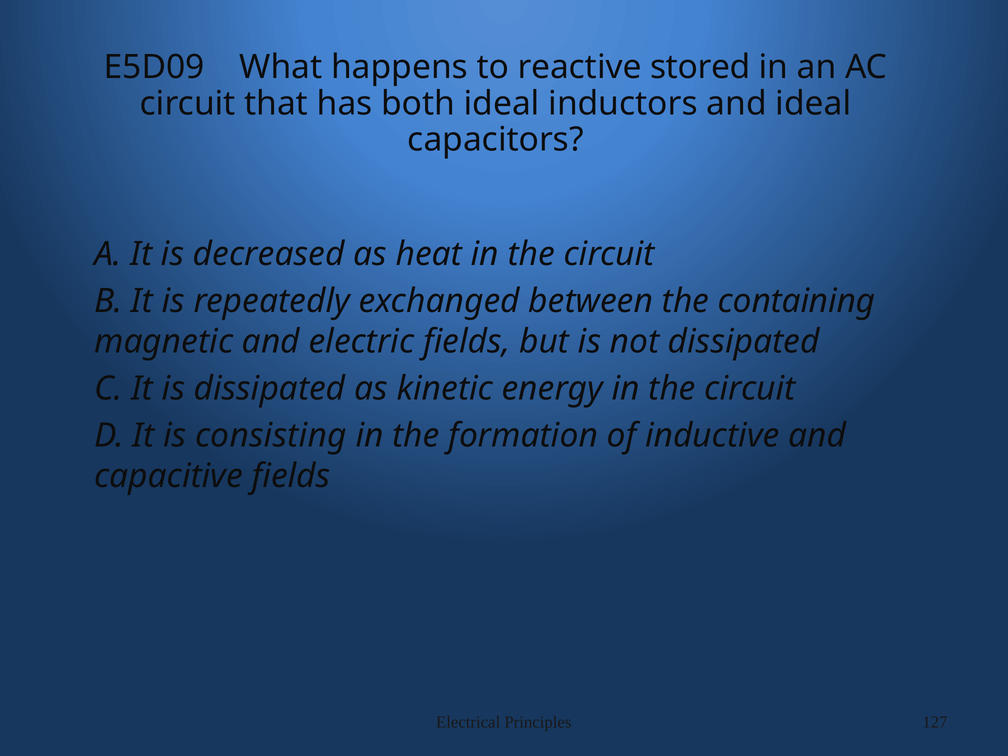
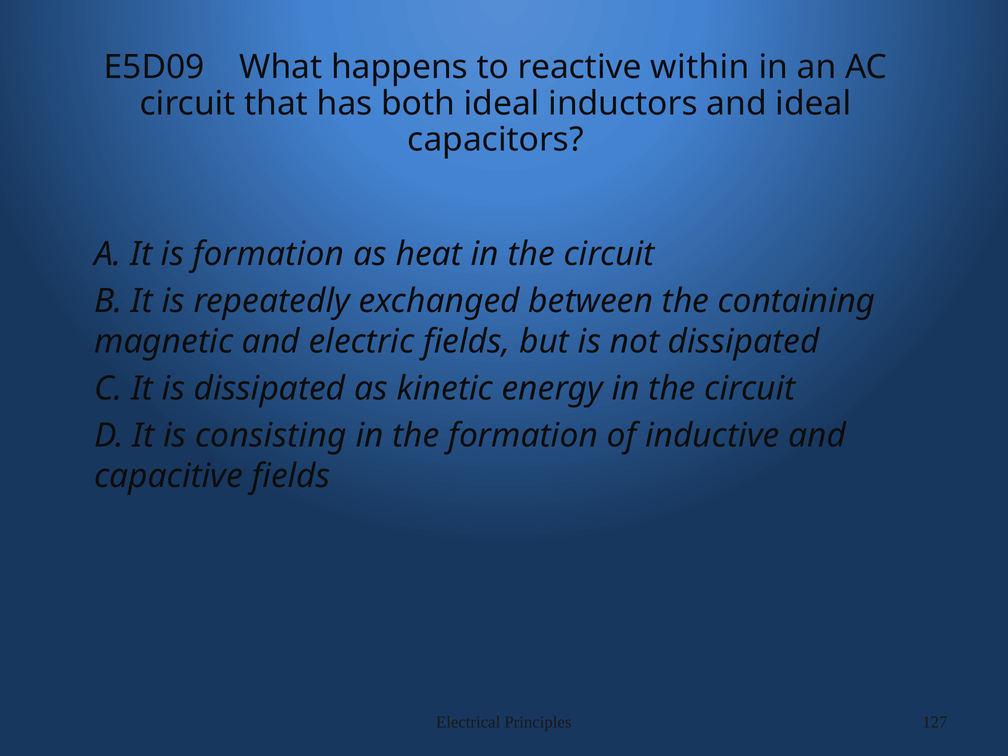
stored: stored -> within
is decreased: decreased -> formation
